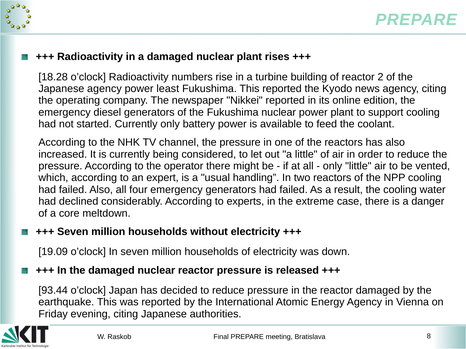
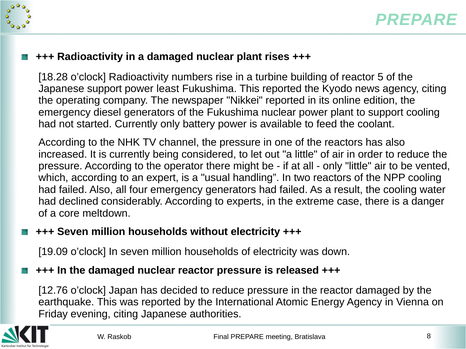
2: 2 -> 5
Japanese agency: agency -> support
93.44: 93.44 -> 12.76
